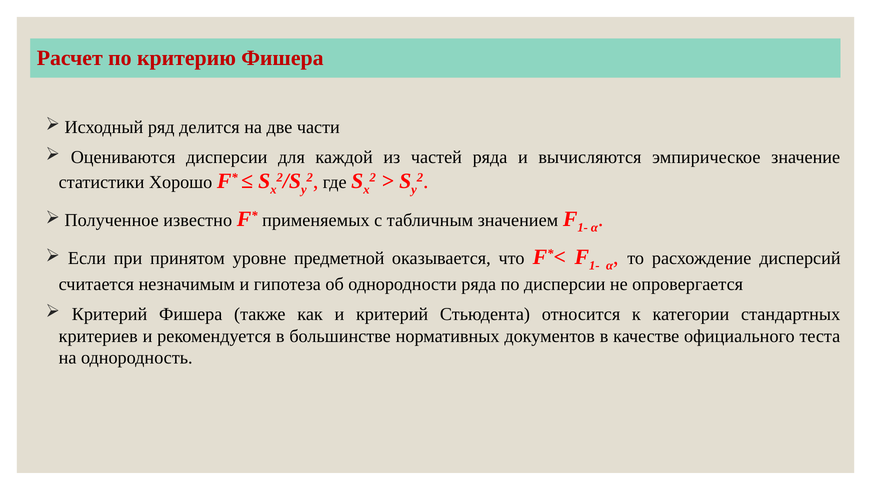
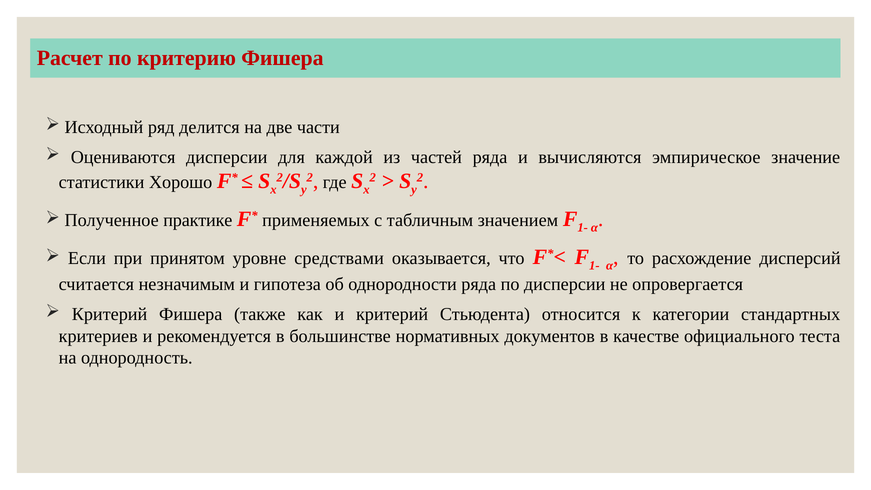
известно: известно -> практике
предметной: предметной -> средствами
